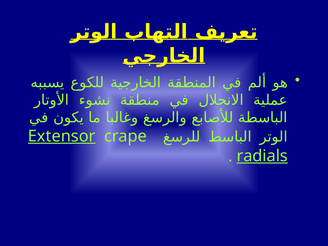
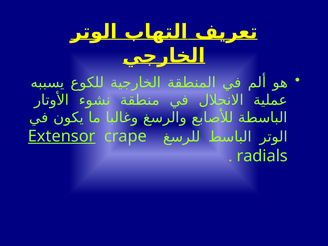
radials underline: present -> none
